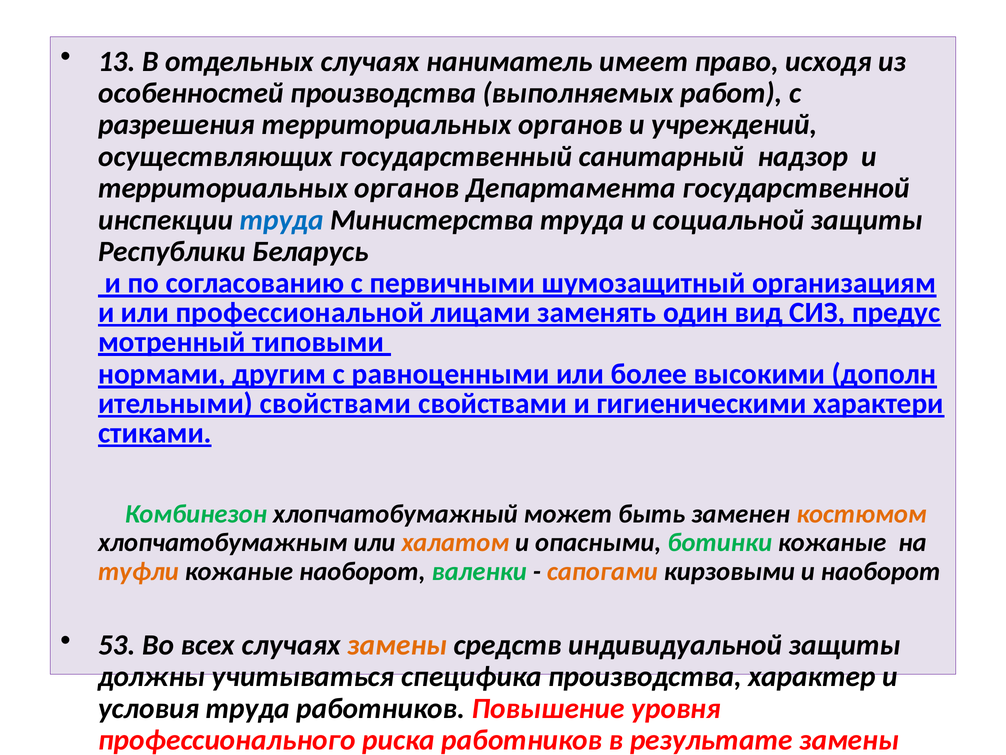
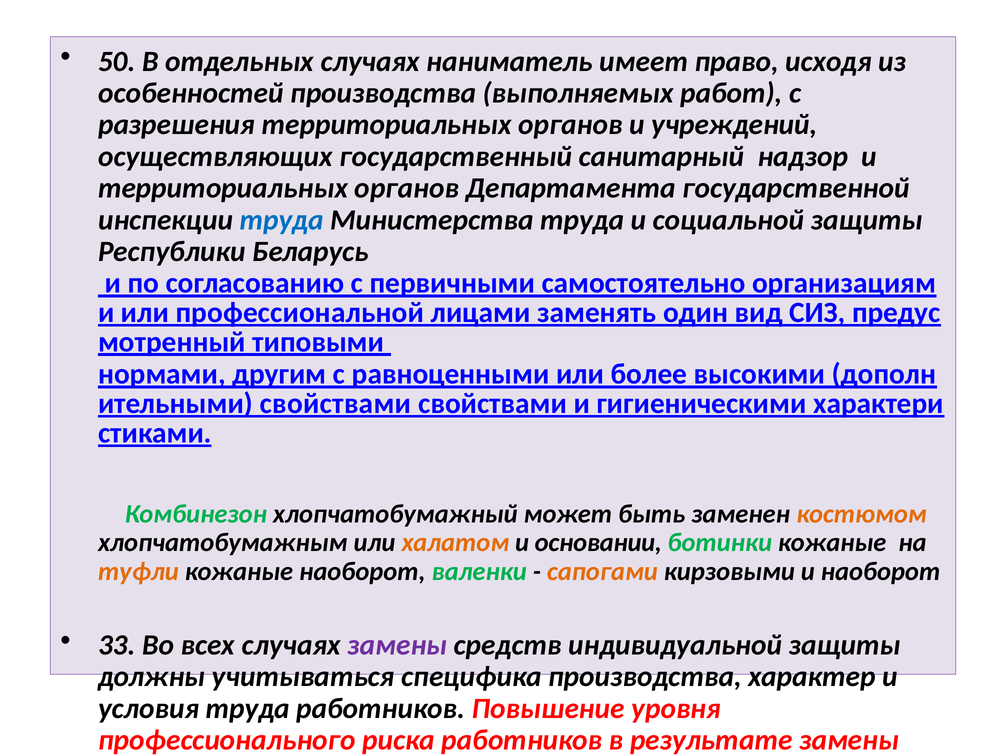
13: 13 -> 50
шумозащитный: шумозащитный -> самостоятельно
опасными: опасными -> основании
53: 53 -> 33
замены at (397, 645) colour: orange -> purple
